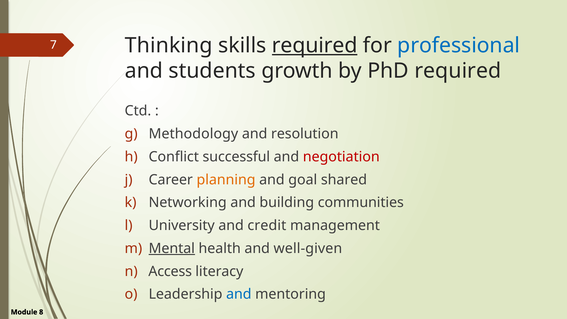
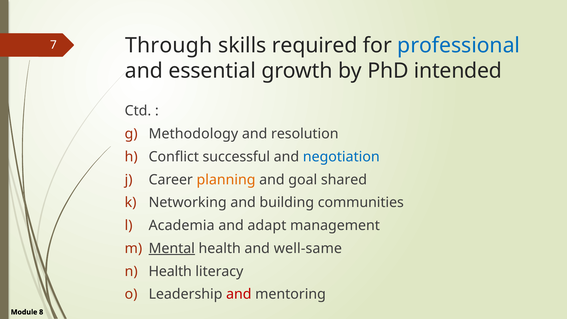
Thinking: Thinking -> Through
required at (315, 45) underline: present -> none
students: students -> essential
PhD required: required -> intended
negotiation colour: red -> blue
University: University -> Academia
credit: credit -> adapt
well-given: well-given -> well-same
Access at (170, 271): Access -> Health
and at (239, 294) colour: blue -> red
